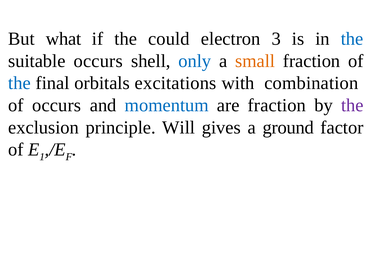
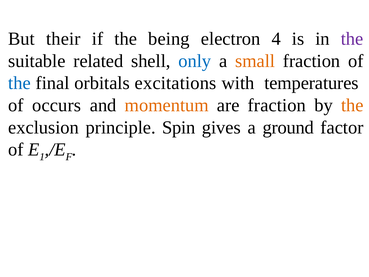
what: what -> their
could: could -> being
3: 3 -> 4
the at (352, 39) colour: blue -> purple
suitable occurs: occurs -> related
combination: combination -> temperatures
momentum colour: blue -> orange
the at (352, 105) colour: purple -> orange
Will: Will -> Spin
